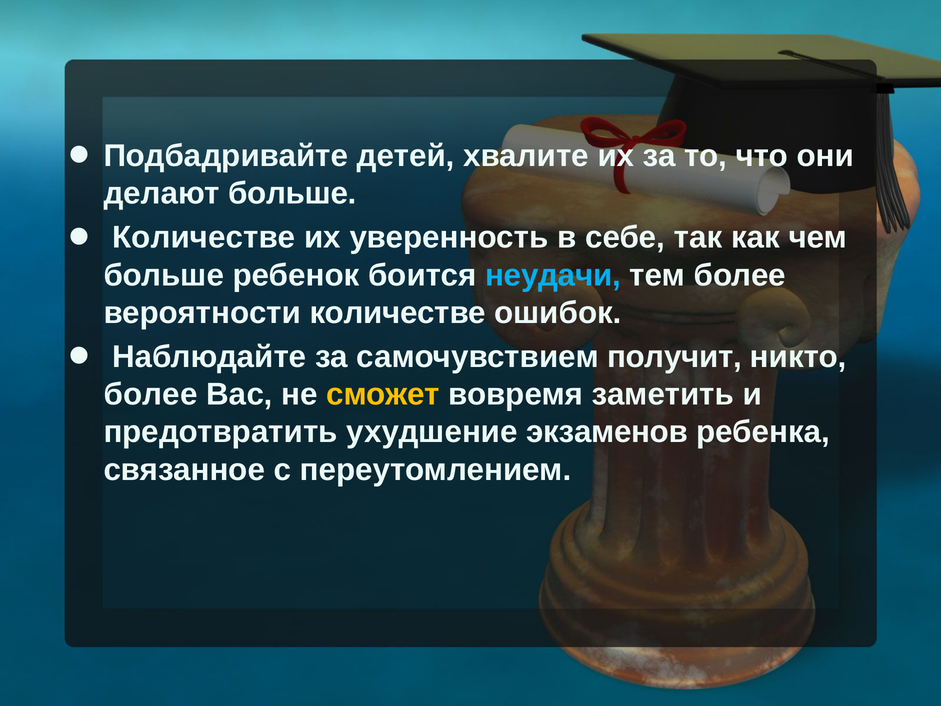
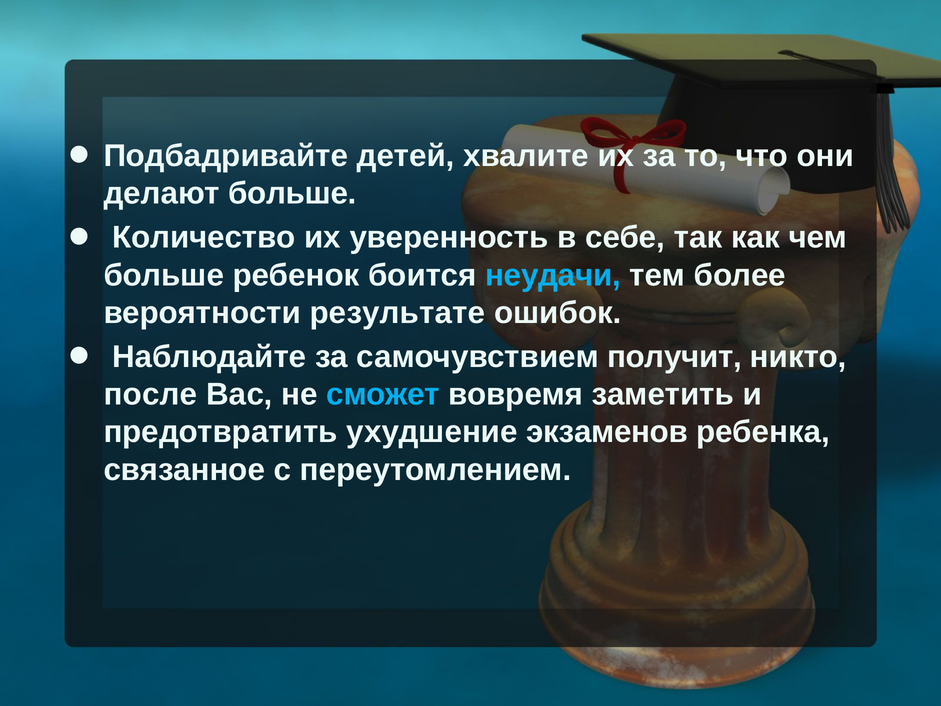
Количестве at (204, 237): Количестве -> Количество
вероятности количестве: количестве -> результате
более at (150, 394): более -> после
сможет colour: yellow -> light blue
